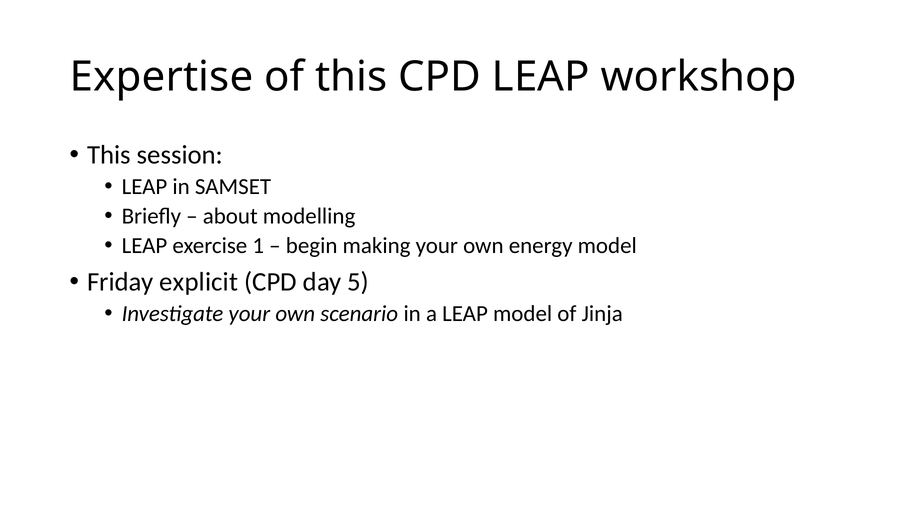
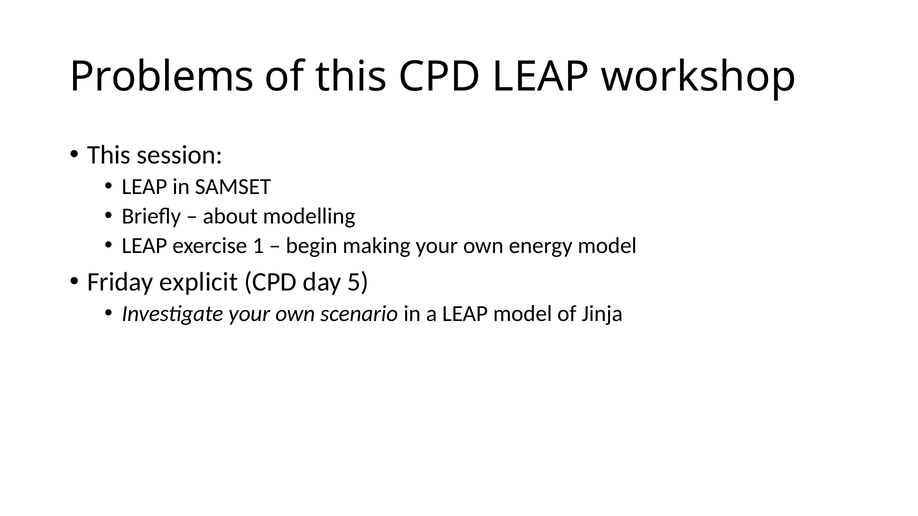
Expertise: Expertise -> Problems
